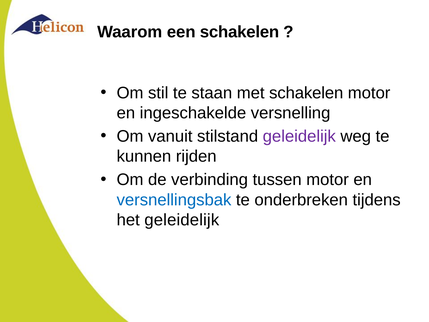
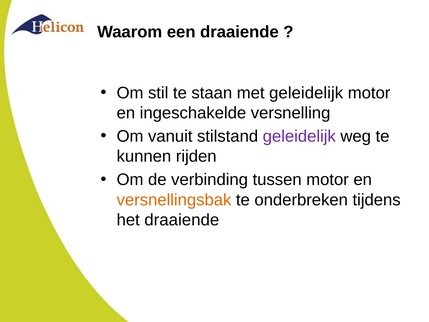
een schakelen: schakelen -> draaiende
met schakelen: schakelen -> geleidelijk
versnellingsbak colour: blue -> orange
het geleidelijk: geleidelijk -> draaiende
